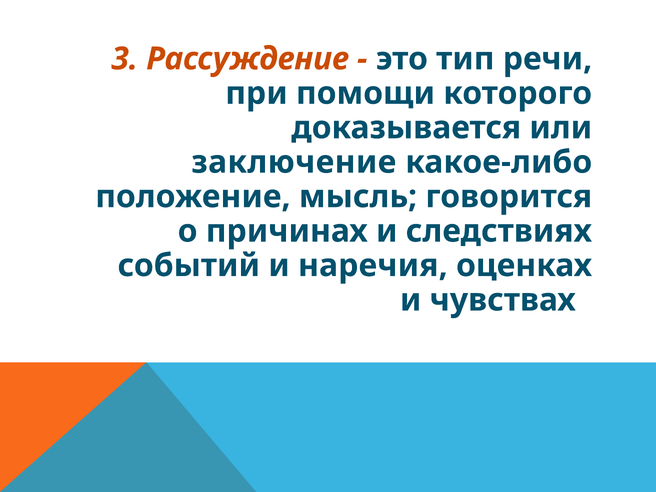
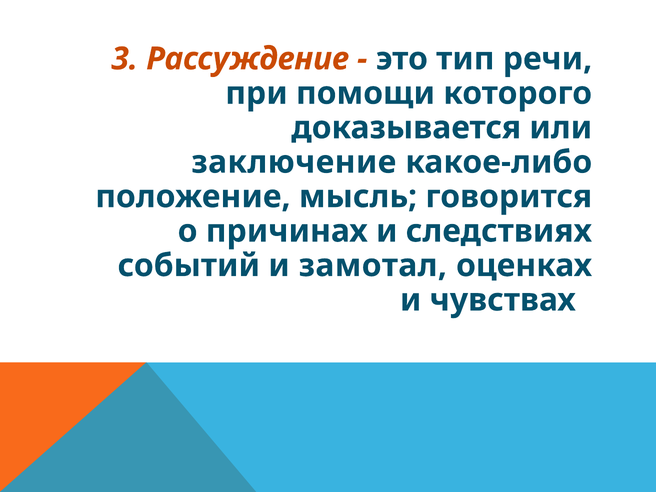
наречия: наречия -> замотал
